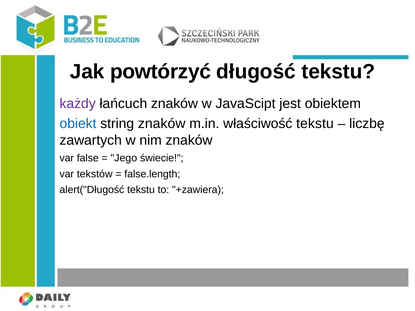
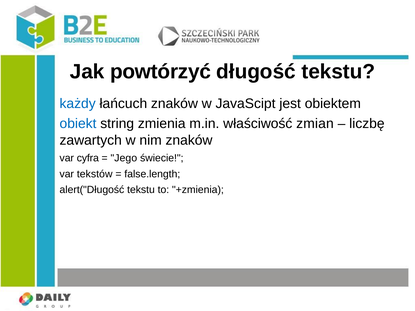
każdy colour: purple -> blue
string znaków: znaków -> zmienia
właściwość tekstu: tekstu -> zmian
false: false -> cyfra
+zawiera: +zawiera -> +zmienia
